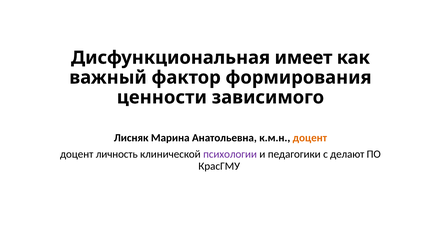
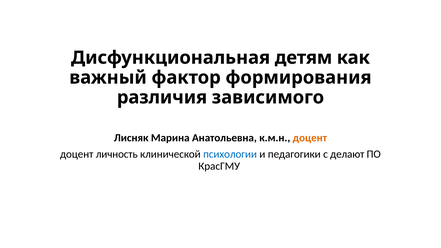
имеет: имеет -> детям
ценности: ценности -> различия
психологии colour: purple -> blue
